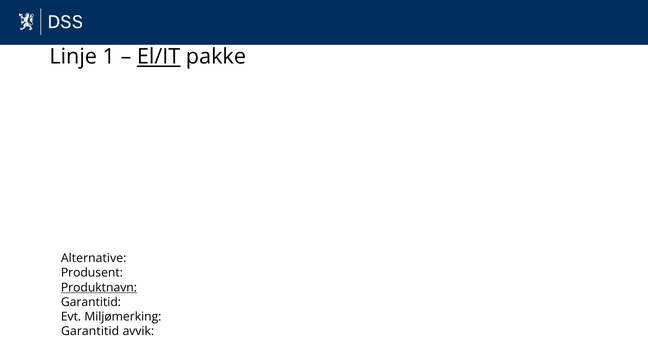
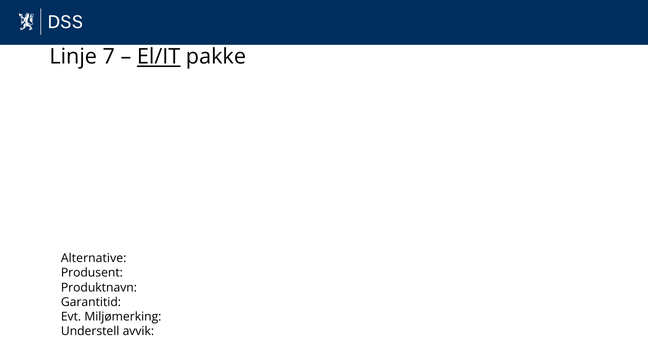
1: 1 -> 7
Produktnavn underline: present -> none
Garantitid at (90, 332): Garantitid -> Understell
